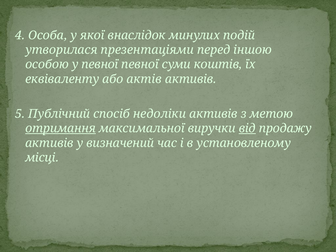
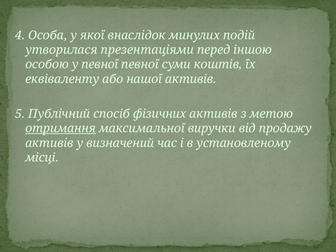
актів: актів -> нашої
недоліки: недоліки -> фізичних
від underline: present -> none
